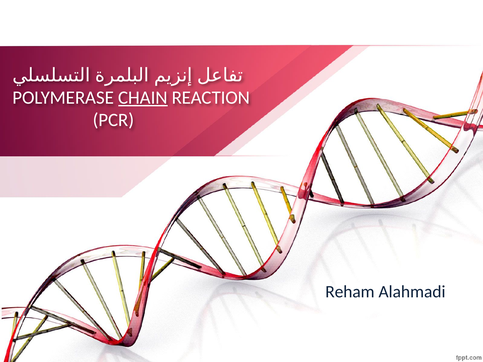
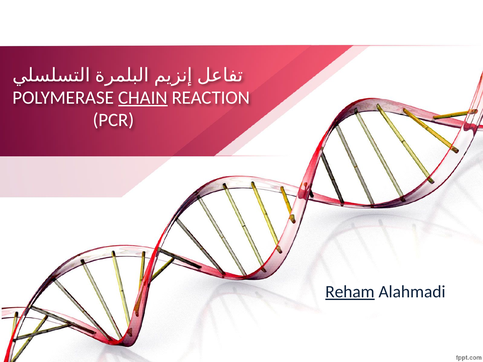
Reham underline: none -> present
